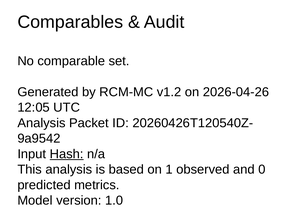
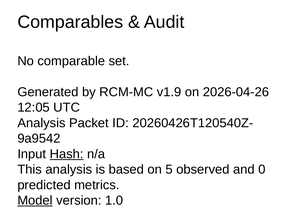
v1.2: v1.2 -> v1.9
1: 1 -> 5
Model underline: none -> present
